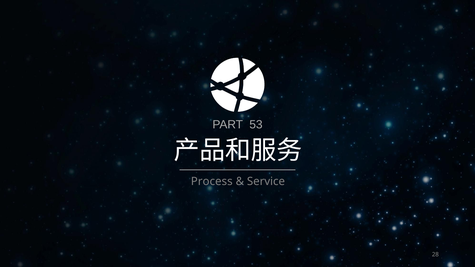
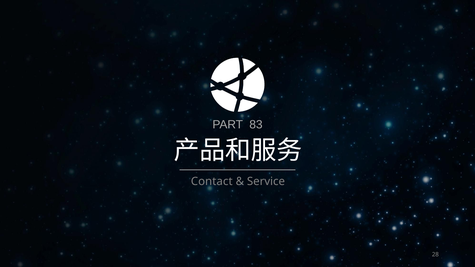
53: 53 -> 83
Process: Process -> Contact
